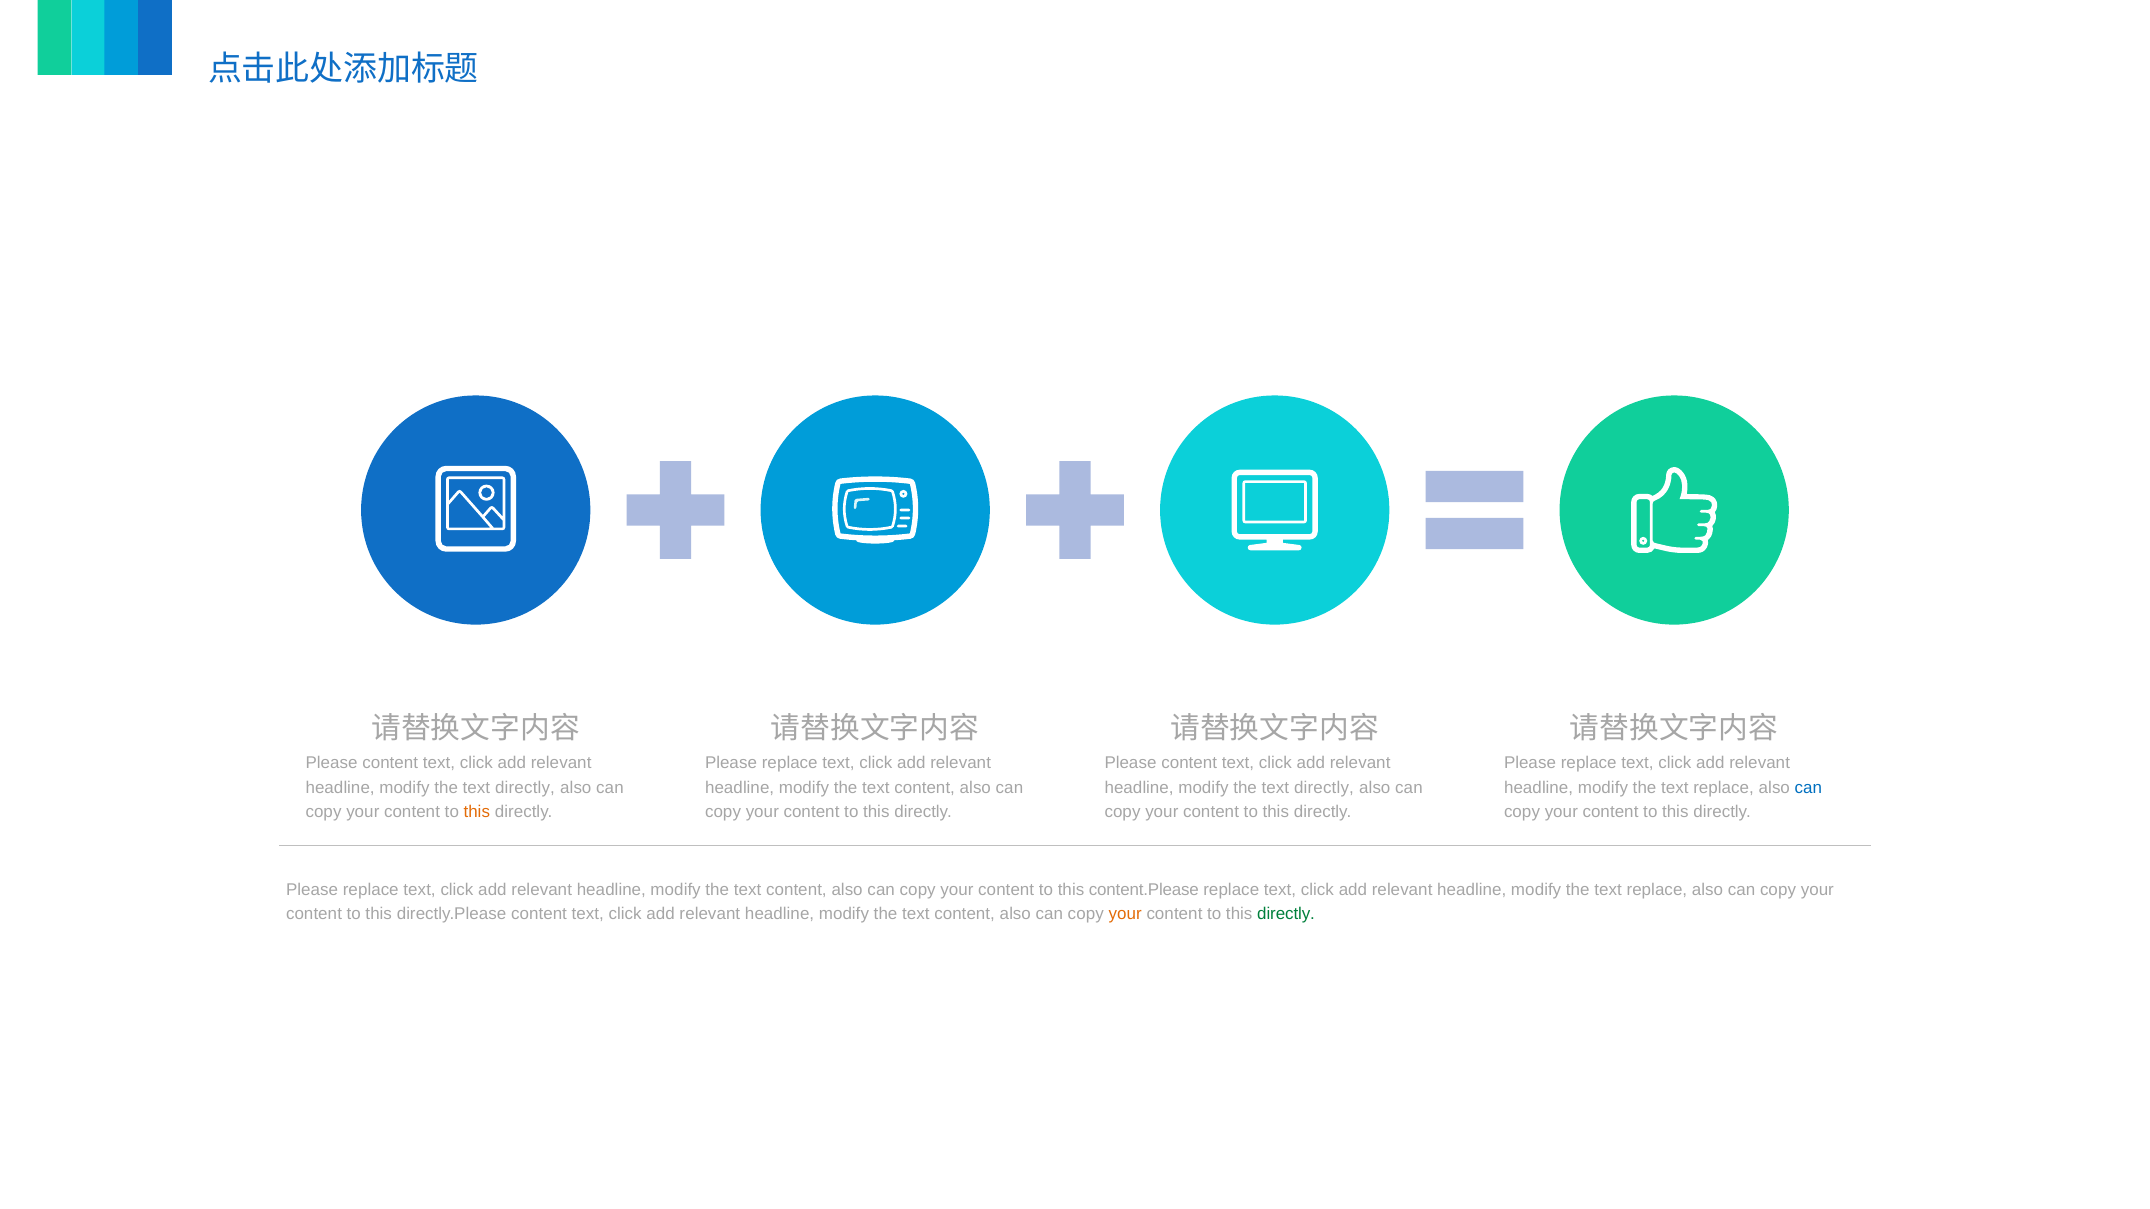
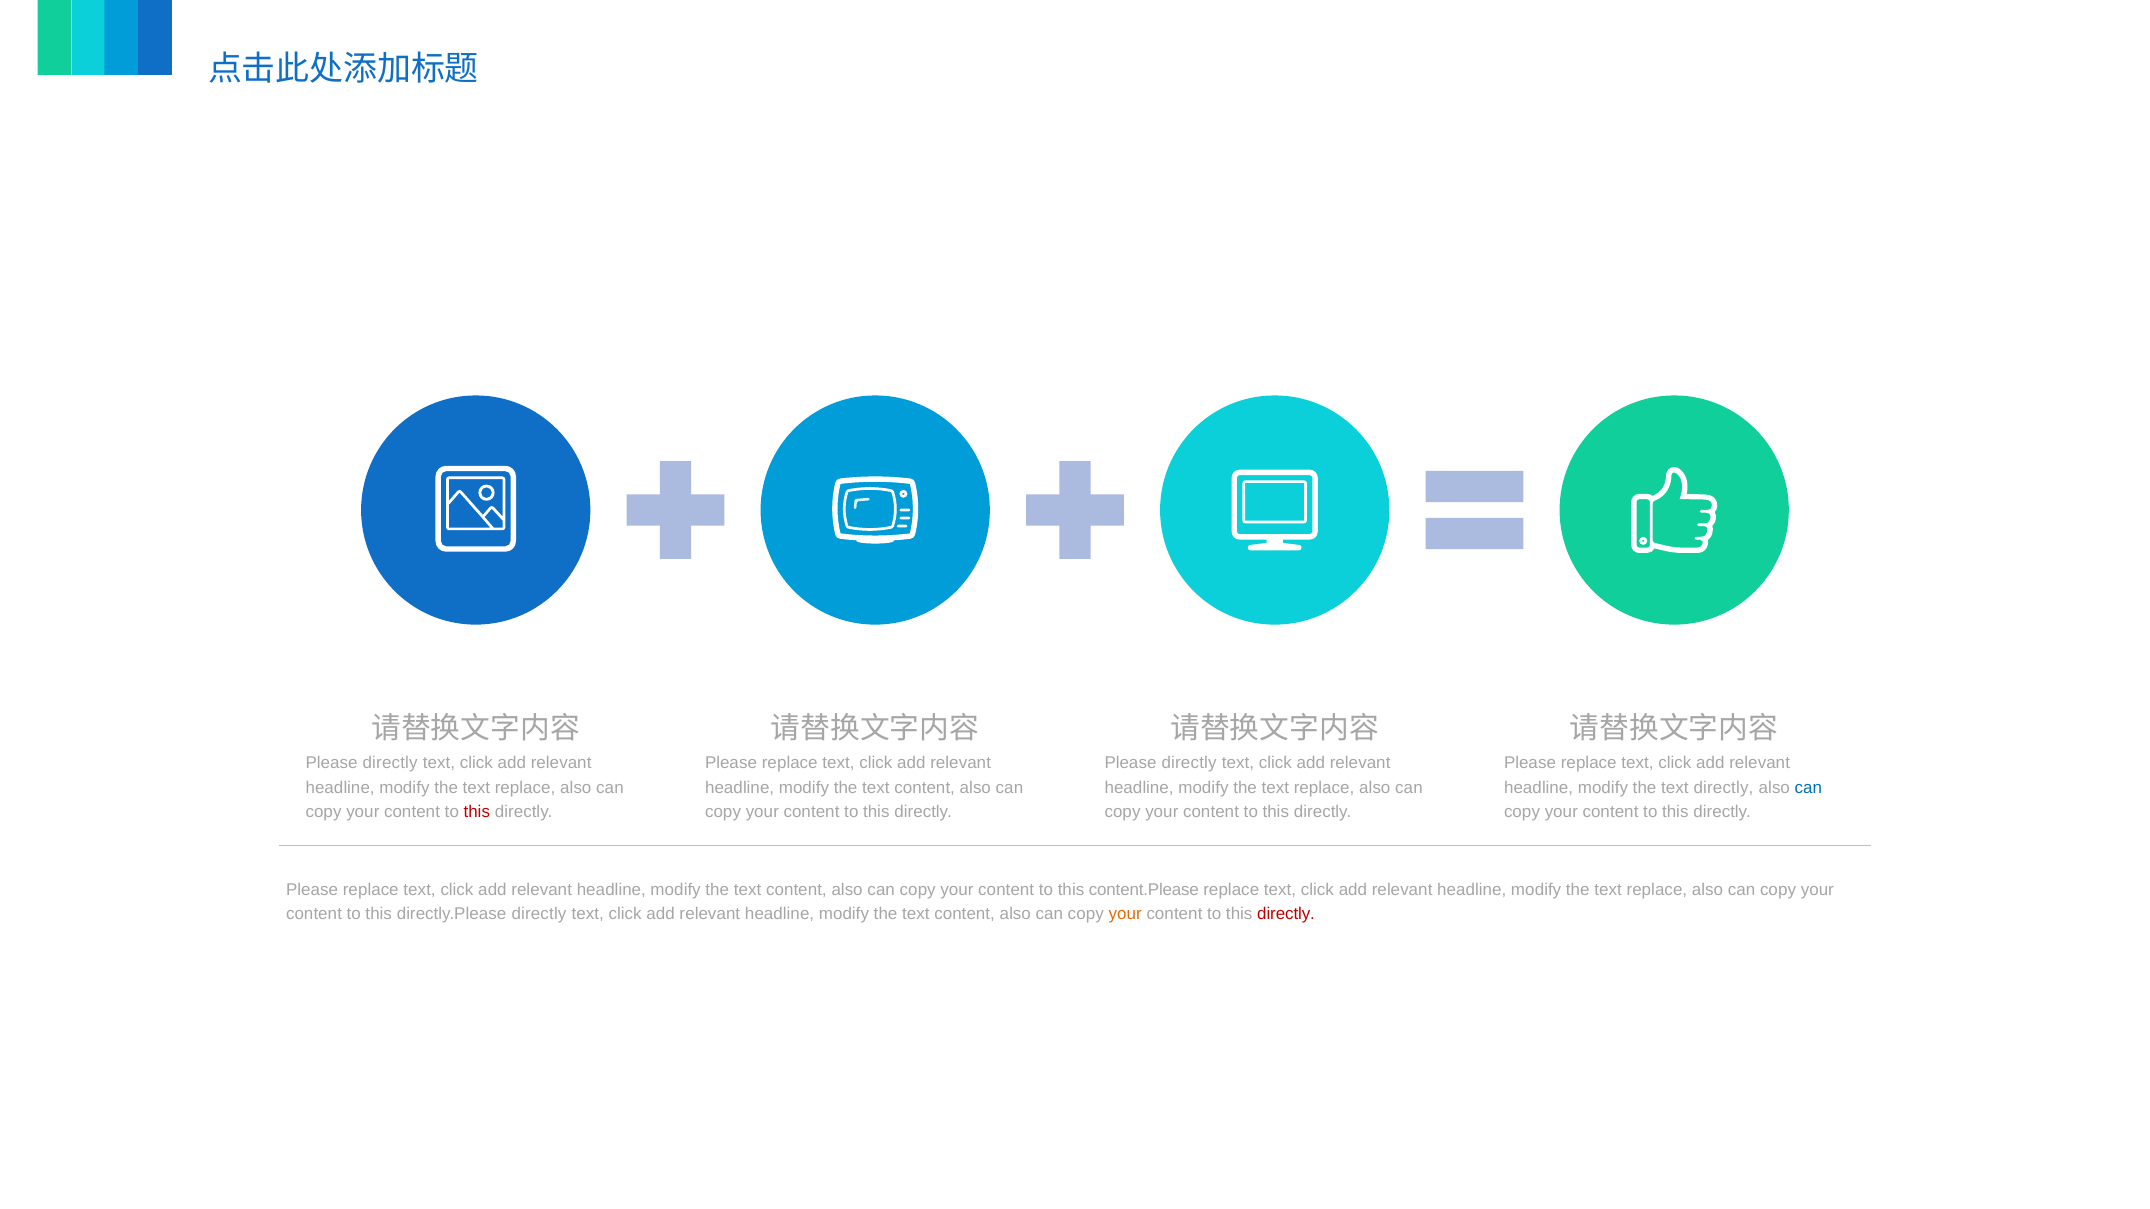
content at (390, 763): content -> directly
content at (1189, 763): content -> directly
directly at (525, 788): directly -> replace
directly at (1324, 788): directly -> replace
replace at (1724, 788): replace -> directly
this at (477, 812) colour: orange -> red
directly.Please content: content -> directly
directly at (1286, 915) colour: green -> red
